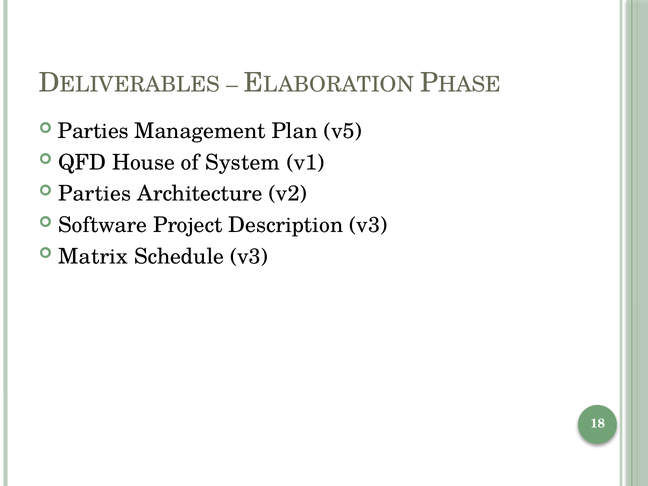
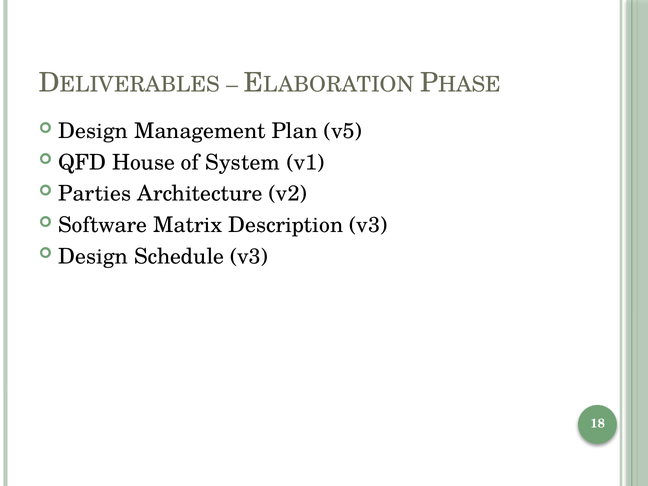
Parties at (93, 131): Parties -> Design
Project: Project -> Matrix
Matrix at (93, 256): Matrix -> Design
